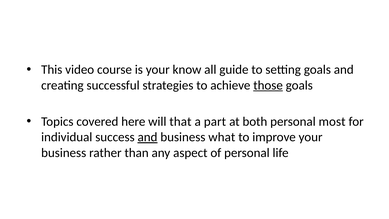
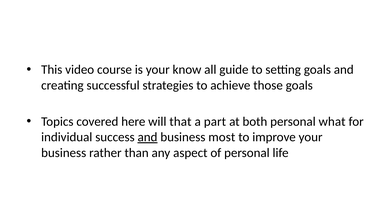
those underline: present -> none
most: most -> what
what: what -> most
